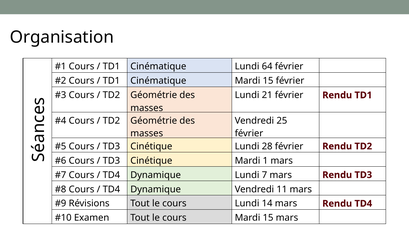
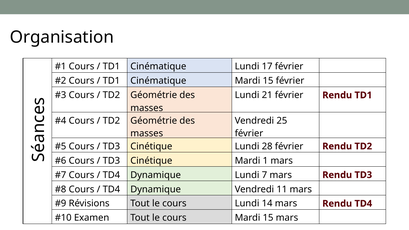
64: 64 -> 17
